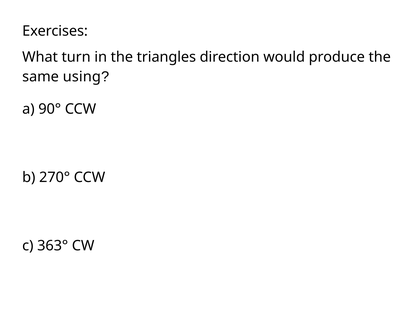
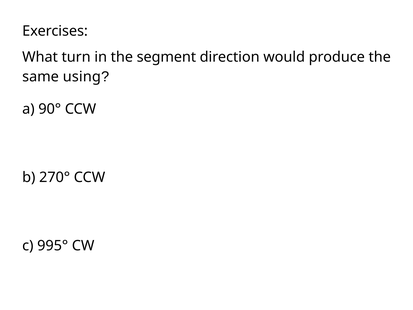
triangles: triangles -> segment
363°: 363° -> 995°
